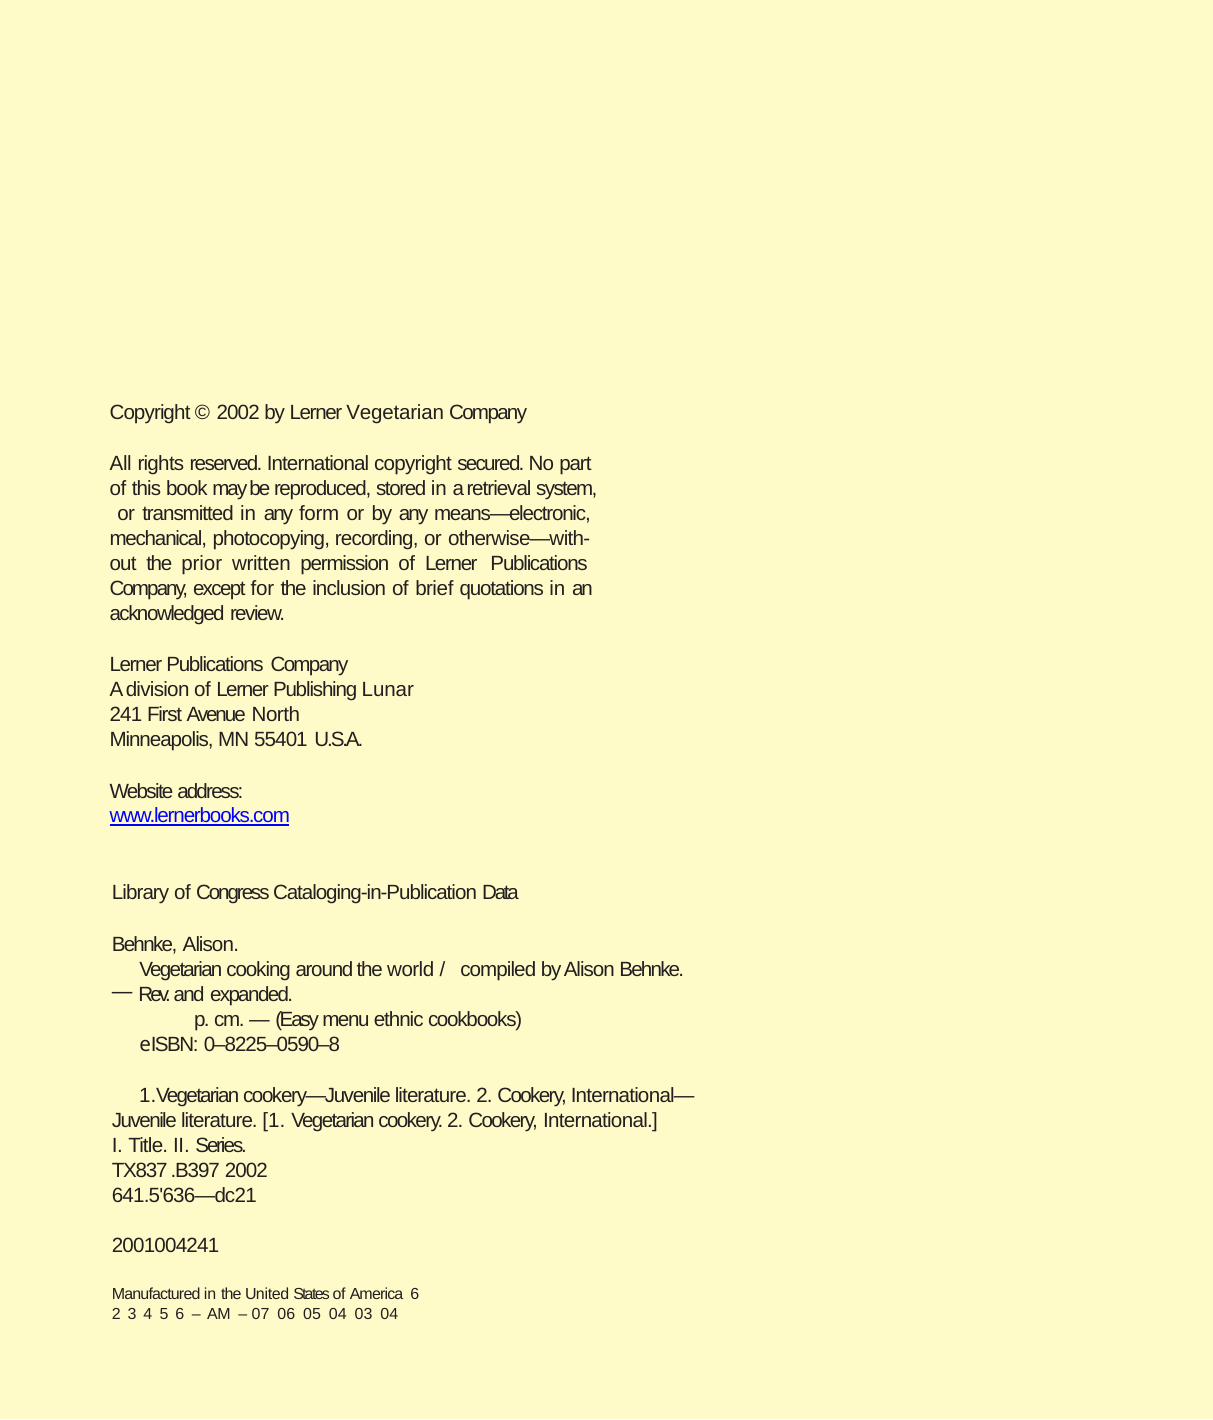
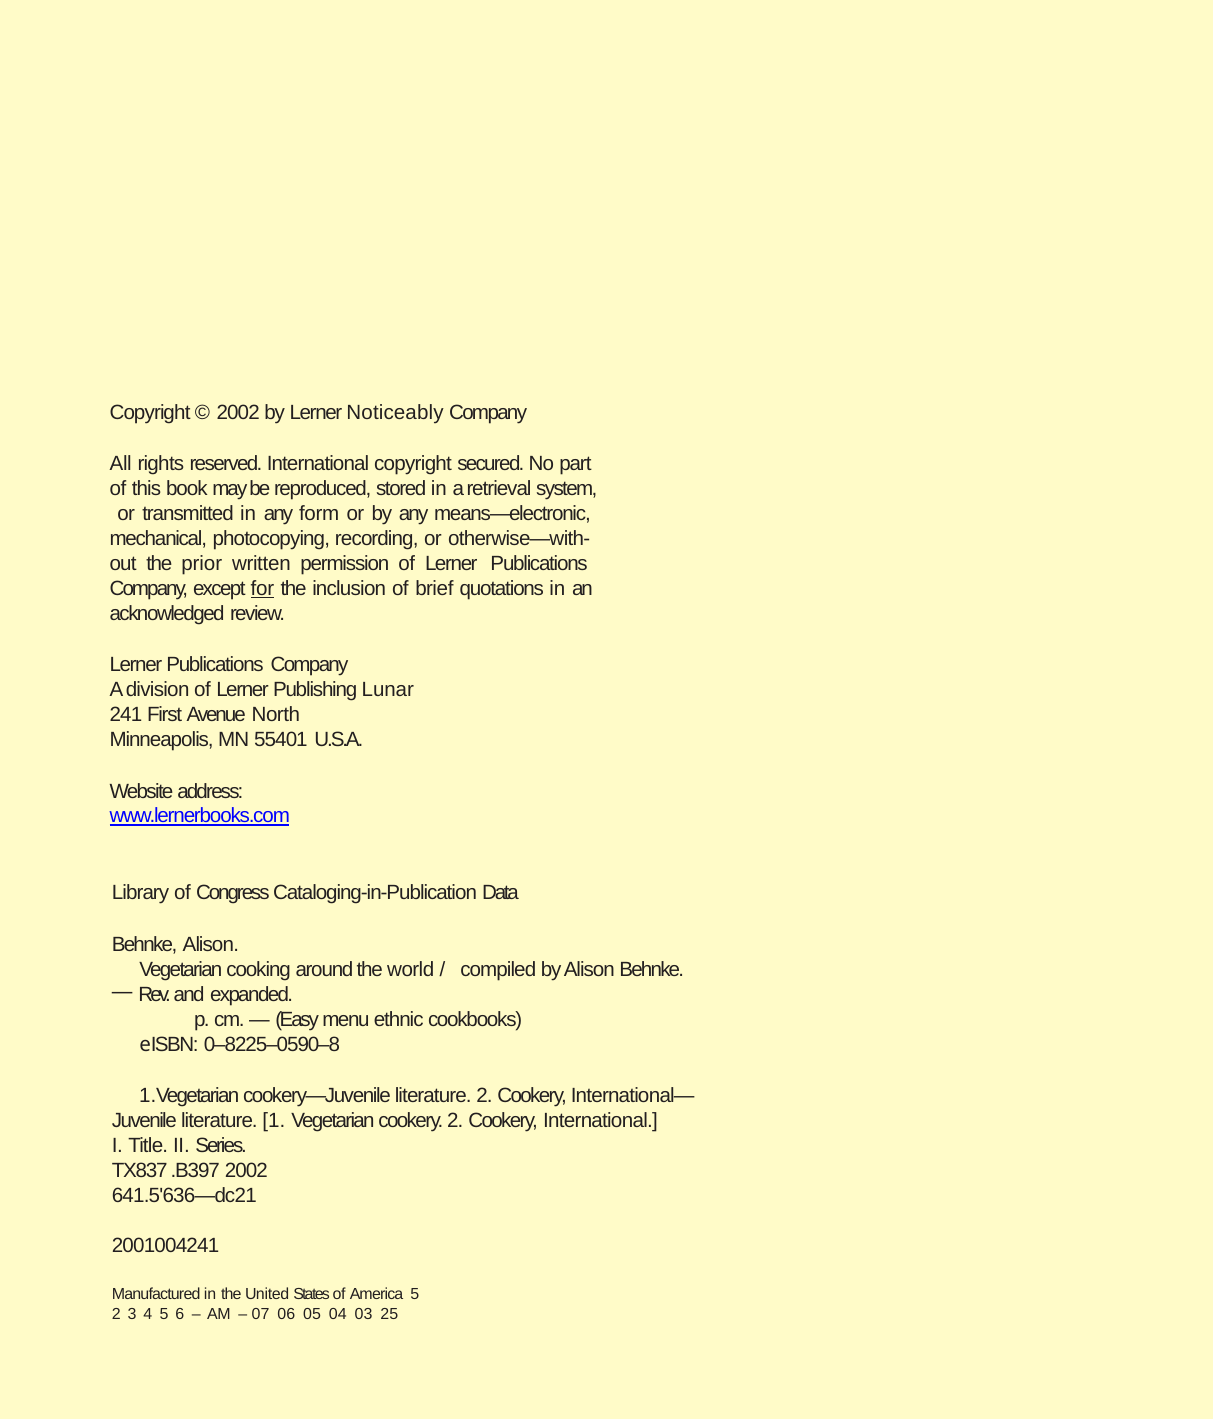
Lerner Vegetarian: Vegetarian -> Noticeably
for underline: none -> present
America 6: 6 -> 5
03 04: 04 -> 25
